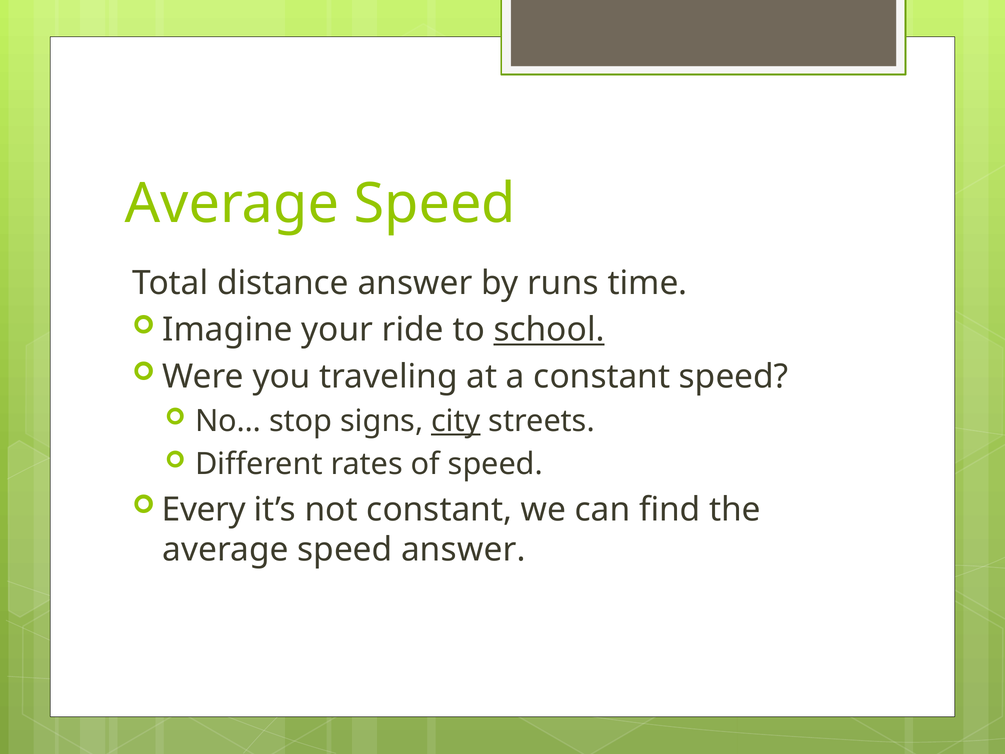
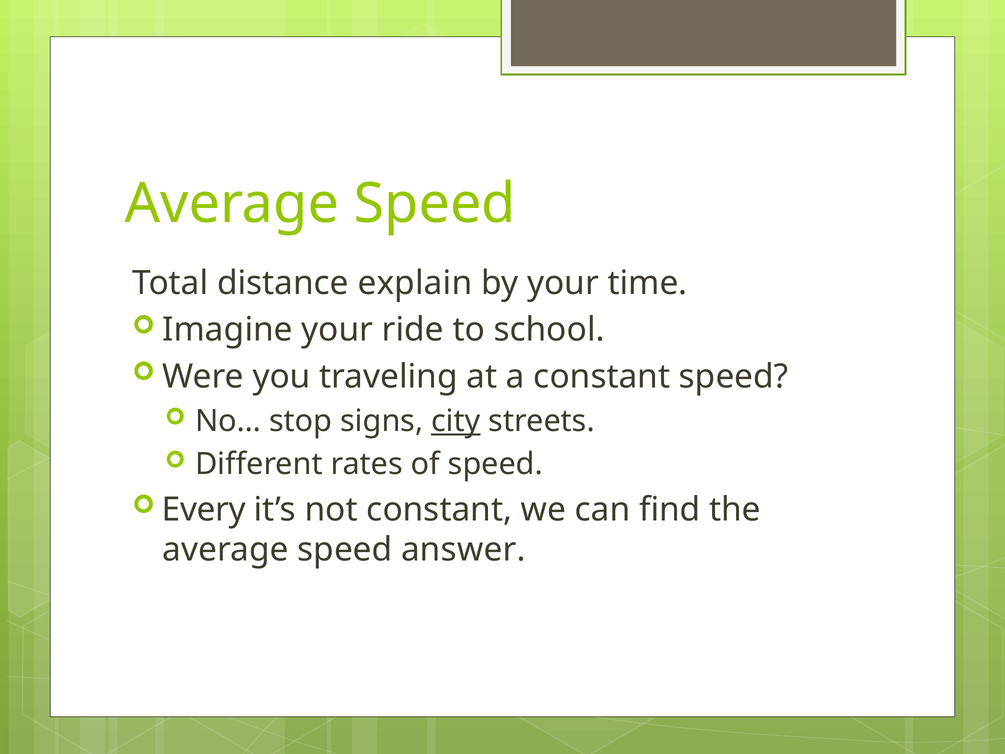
distance answer: answer -> explain
by runs: runs -> your
school underline: present -> none
